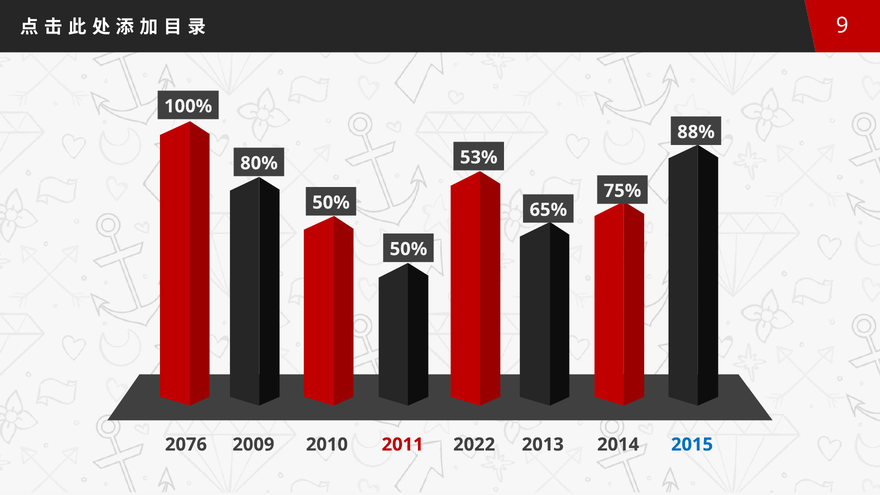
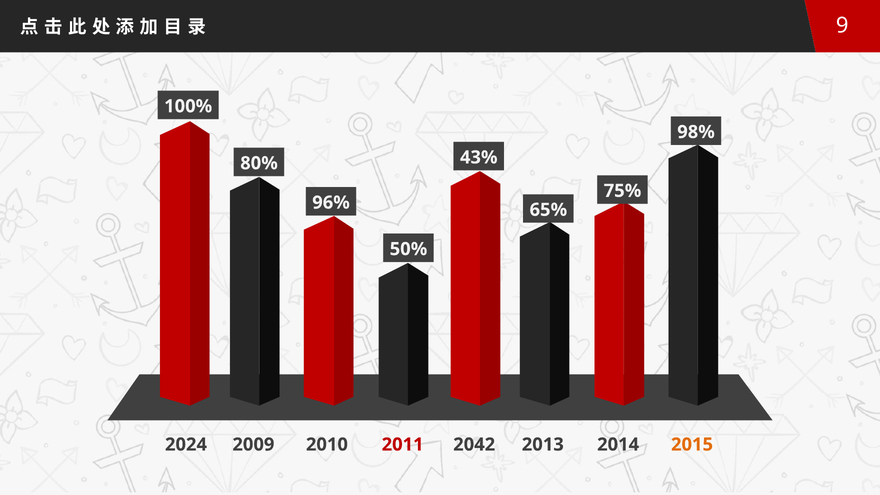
88%: 88% -> 98%
53%: 53% -> 43%
50% at (331, 203): 50% -> 96%
2076: 2076 -> 2024
2022: 2022 -> 2042
2015 colour: blue -> orange
